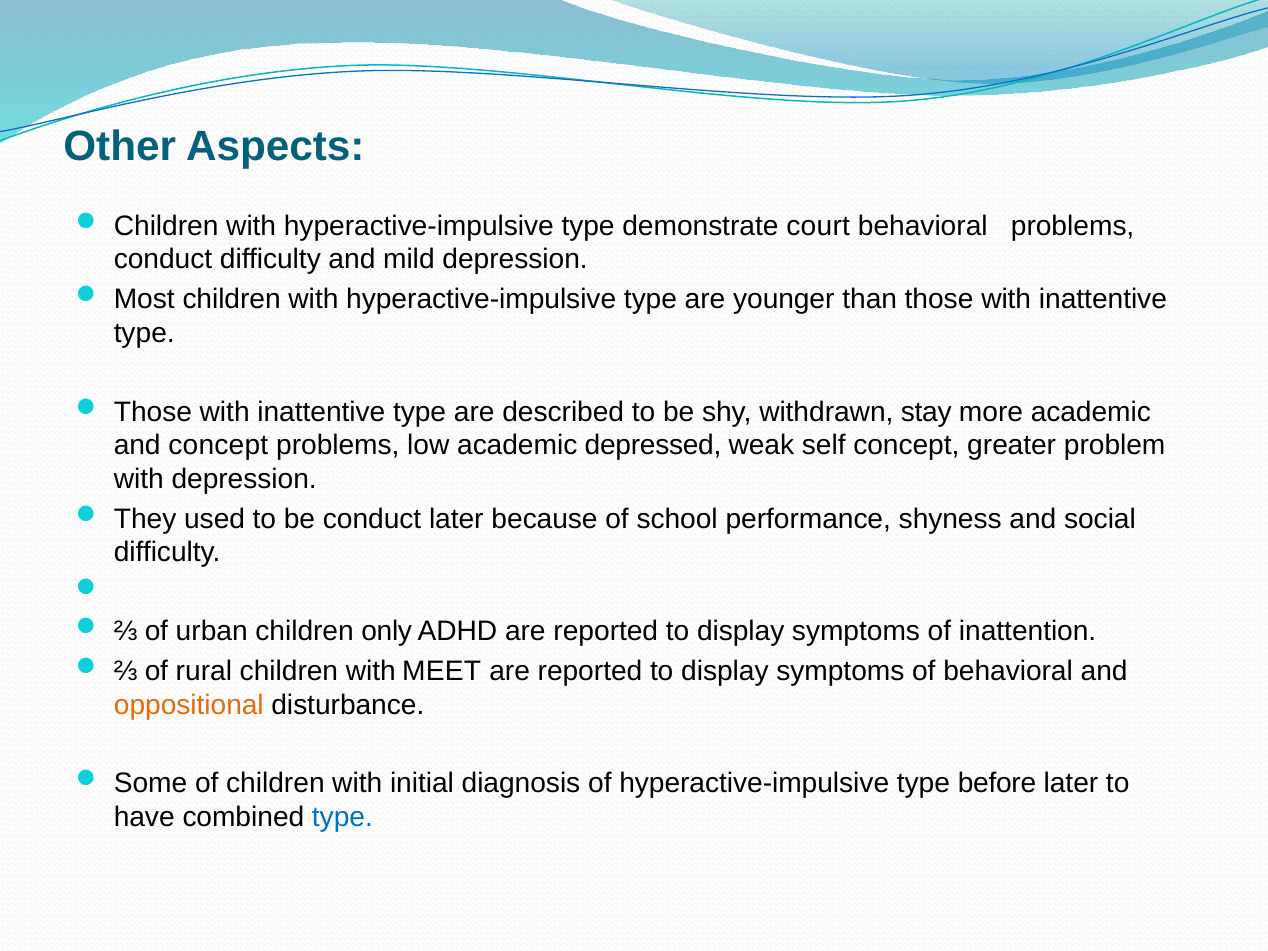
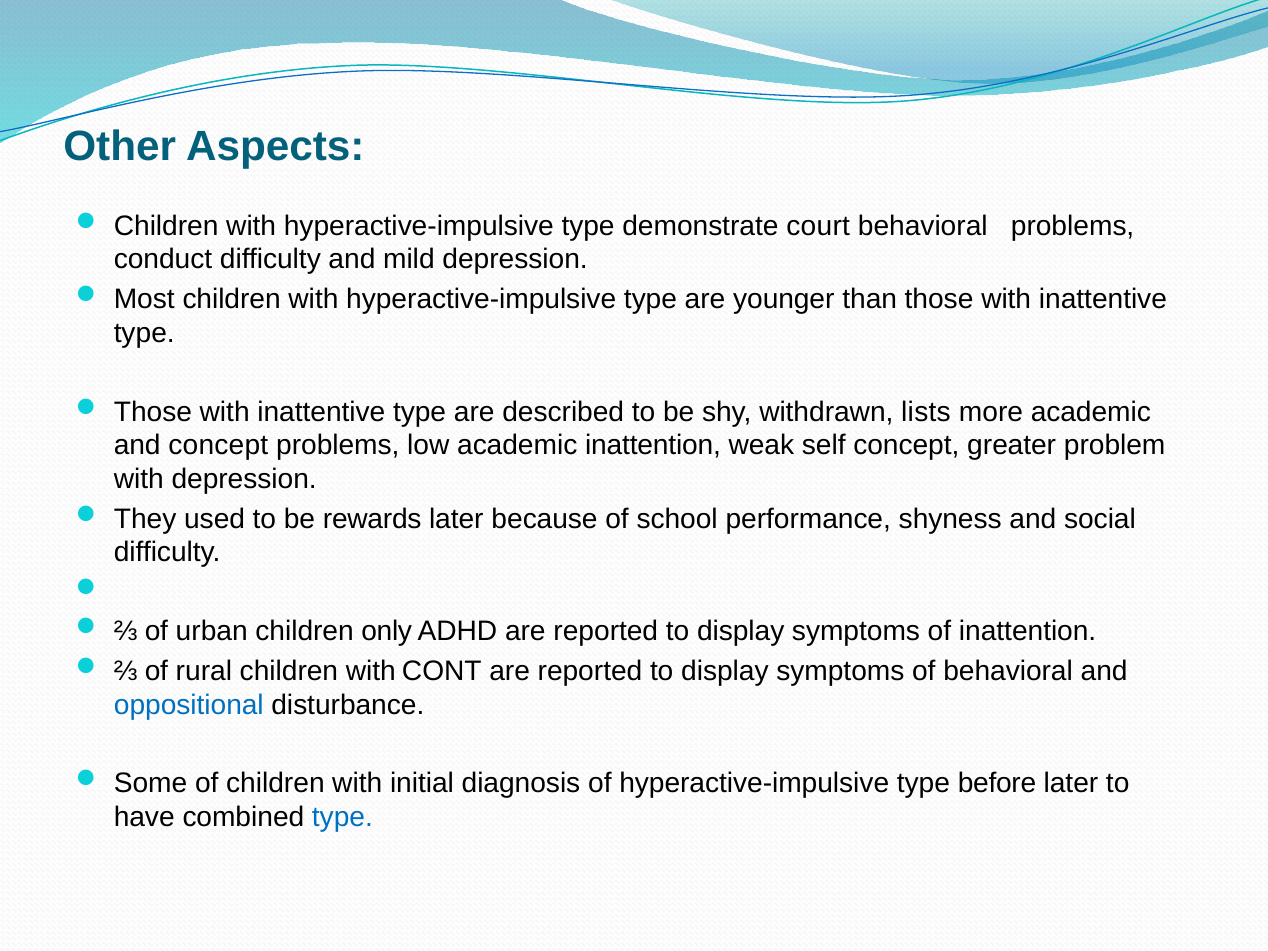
stay: stay -> lists
academic depressed: depressed -> inattention
be conduct: conduct -> rewards
MEET: MEET -> CONT
oppositional colour: orange -> blue
